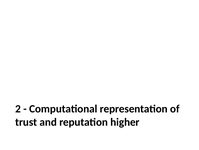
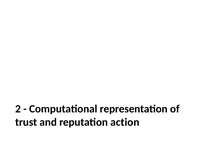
higher: higher -> action
